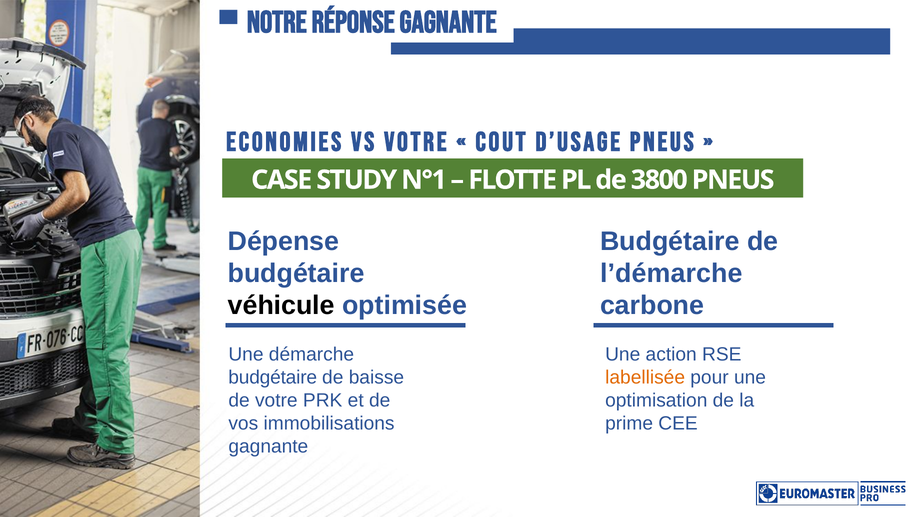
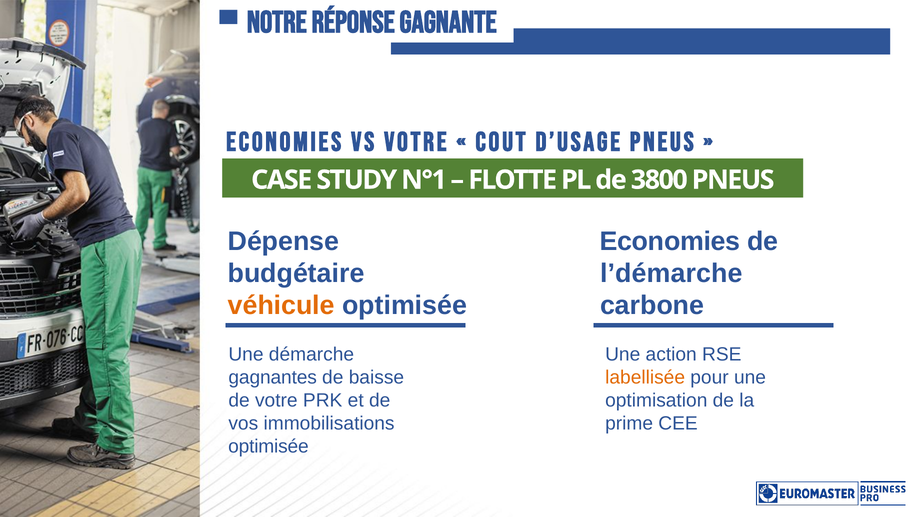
Budgétaire at (670, 241): Budgétaire -> Economies
véhicule colour: black -> orange
budgétaire at (273, 377): budgétaire -> gagnantes
gagnante at (268, 446): gagnante -> optimisée
